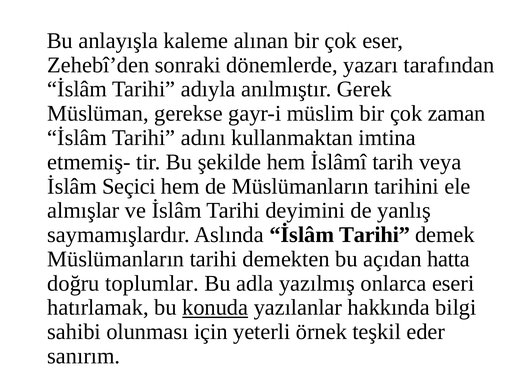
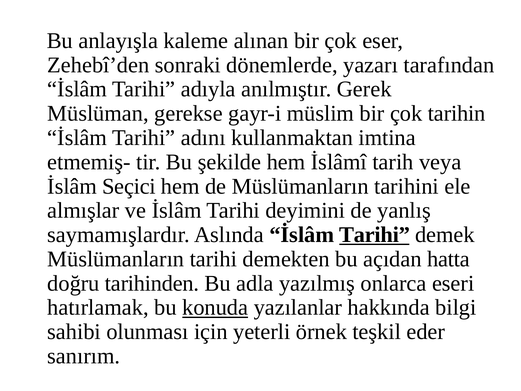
zaman: zaman -> tarihin
Tarihi at (374, 235) underline: none -> present
toplumlar: toplumlar -> tarihinden
